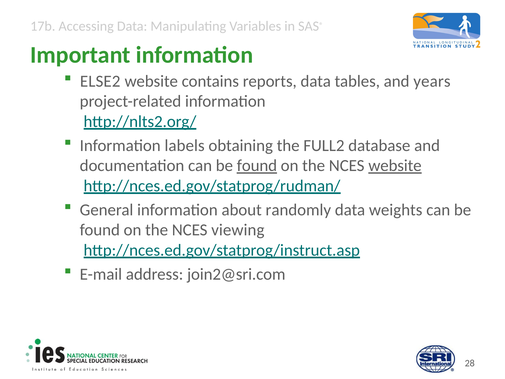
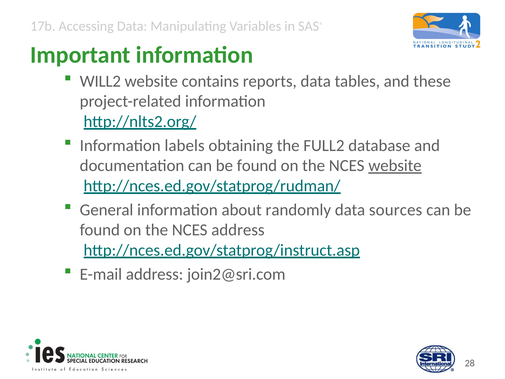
ELSE2: ELSE2 -> WILL2
years: years -> these
found at (257, 166) underline: present -> none
weights: weights -> sources
NCES viewing: viewing -> address
